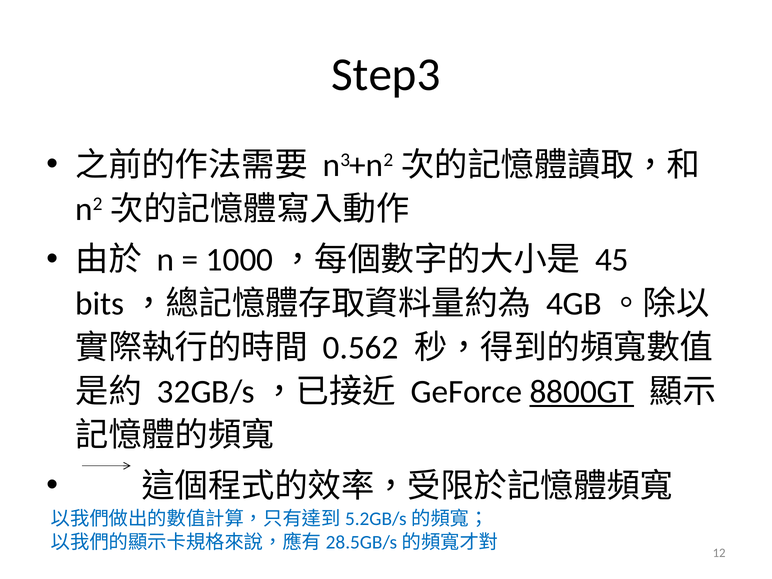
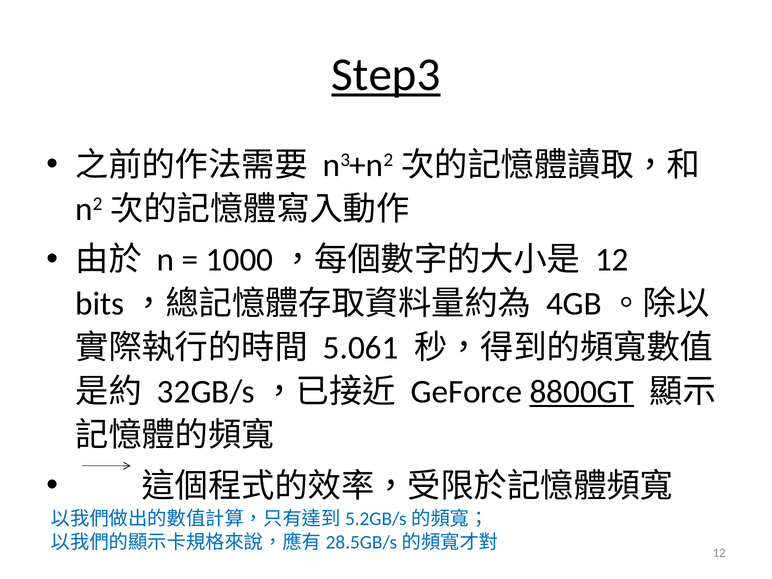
Step3 underline: none -> present
45 at (612, 260): 45 -> 12
0.562: 0.562 -> 5.061
